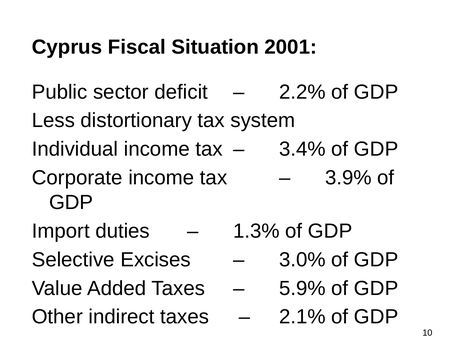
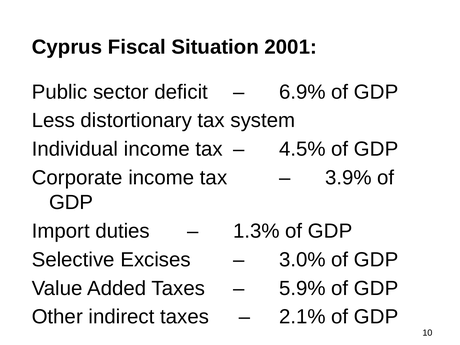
2.2%: 2.2% -> 6.9%
3.4%: 3.4% -> 4.5%
